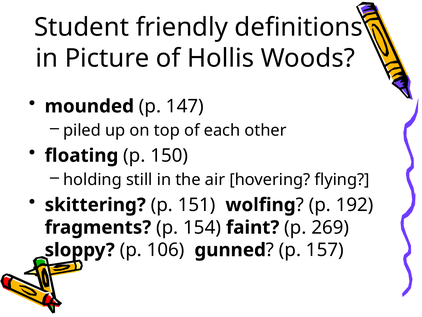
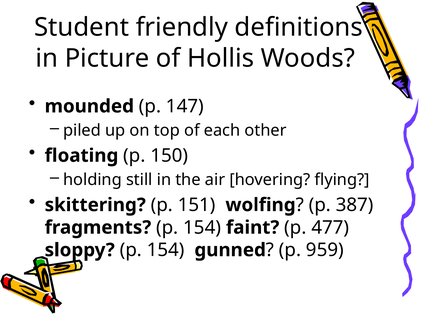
192: 192 -> 387
269: 269 -> 477
sloppy p 106: 106 -> 154
157: 157 -> 959
